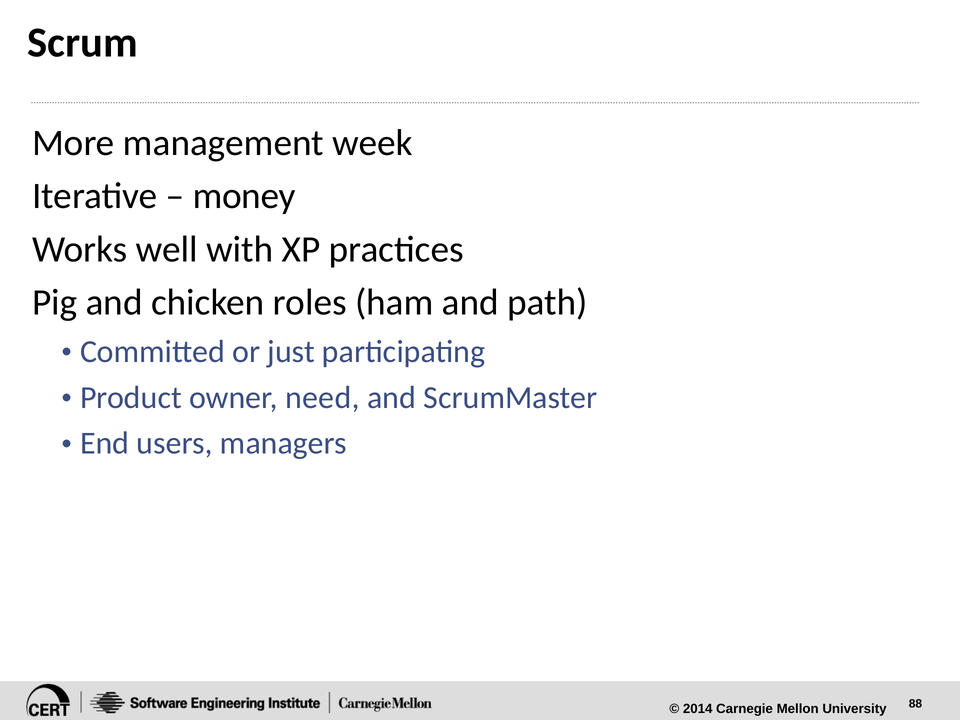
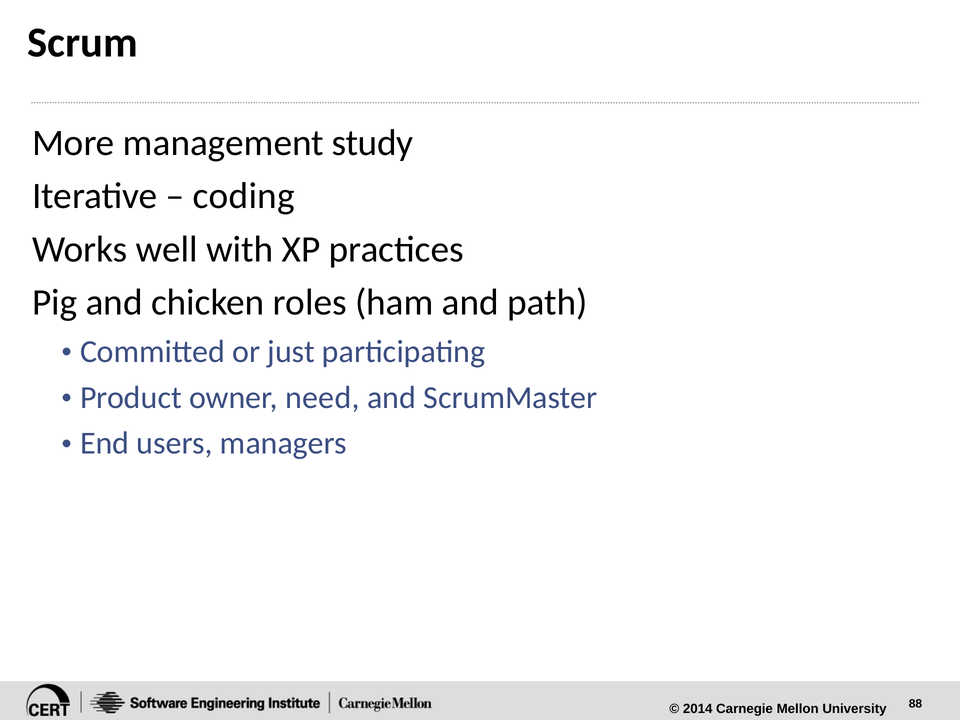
week: week -> study
money: money -> coding
